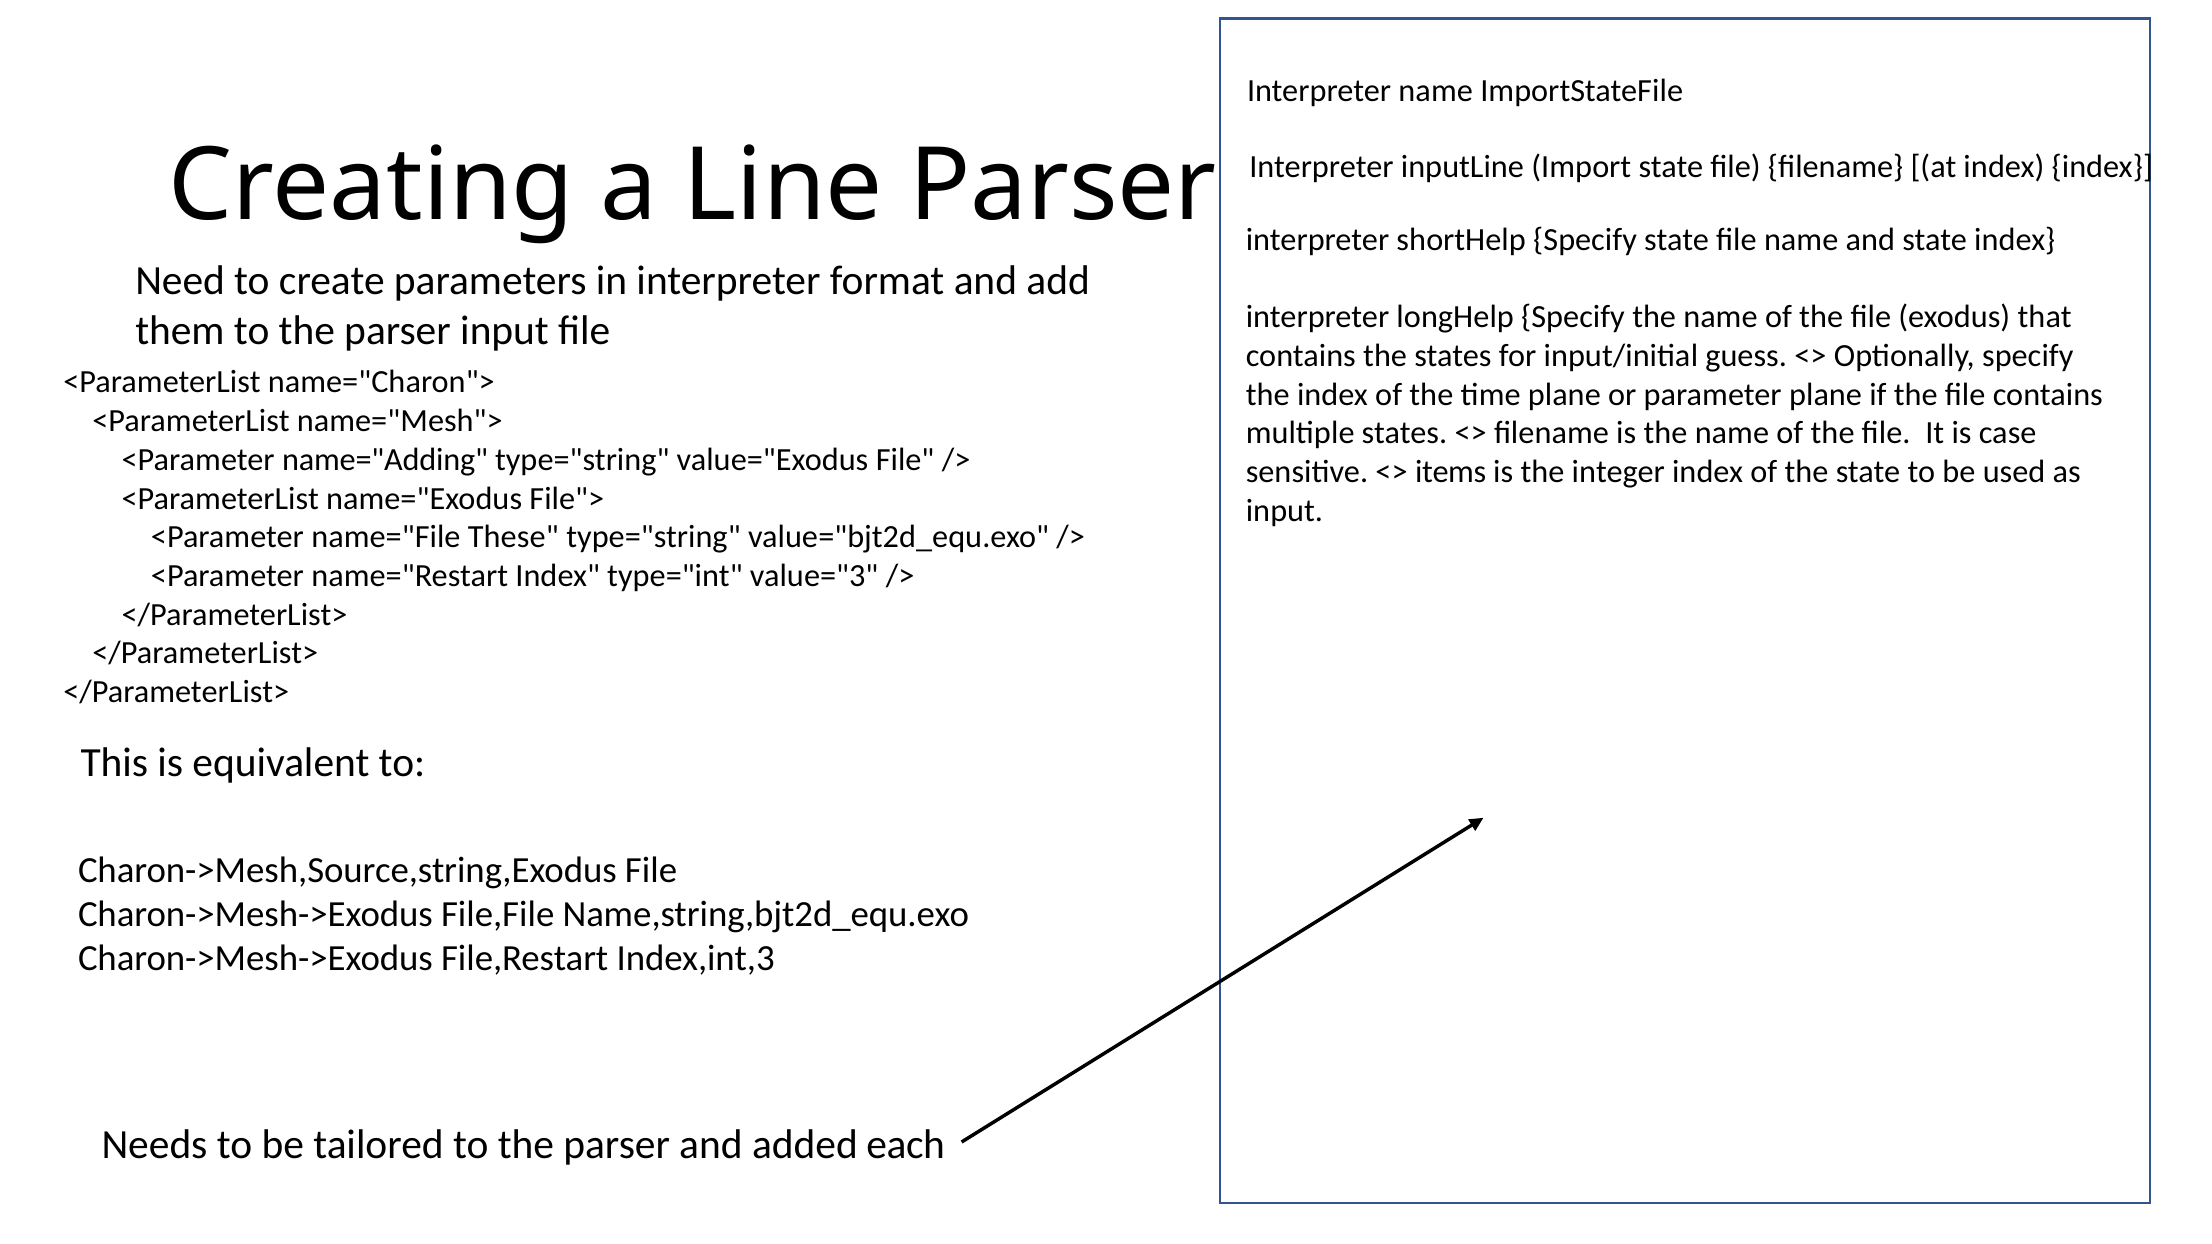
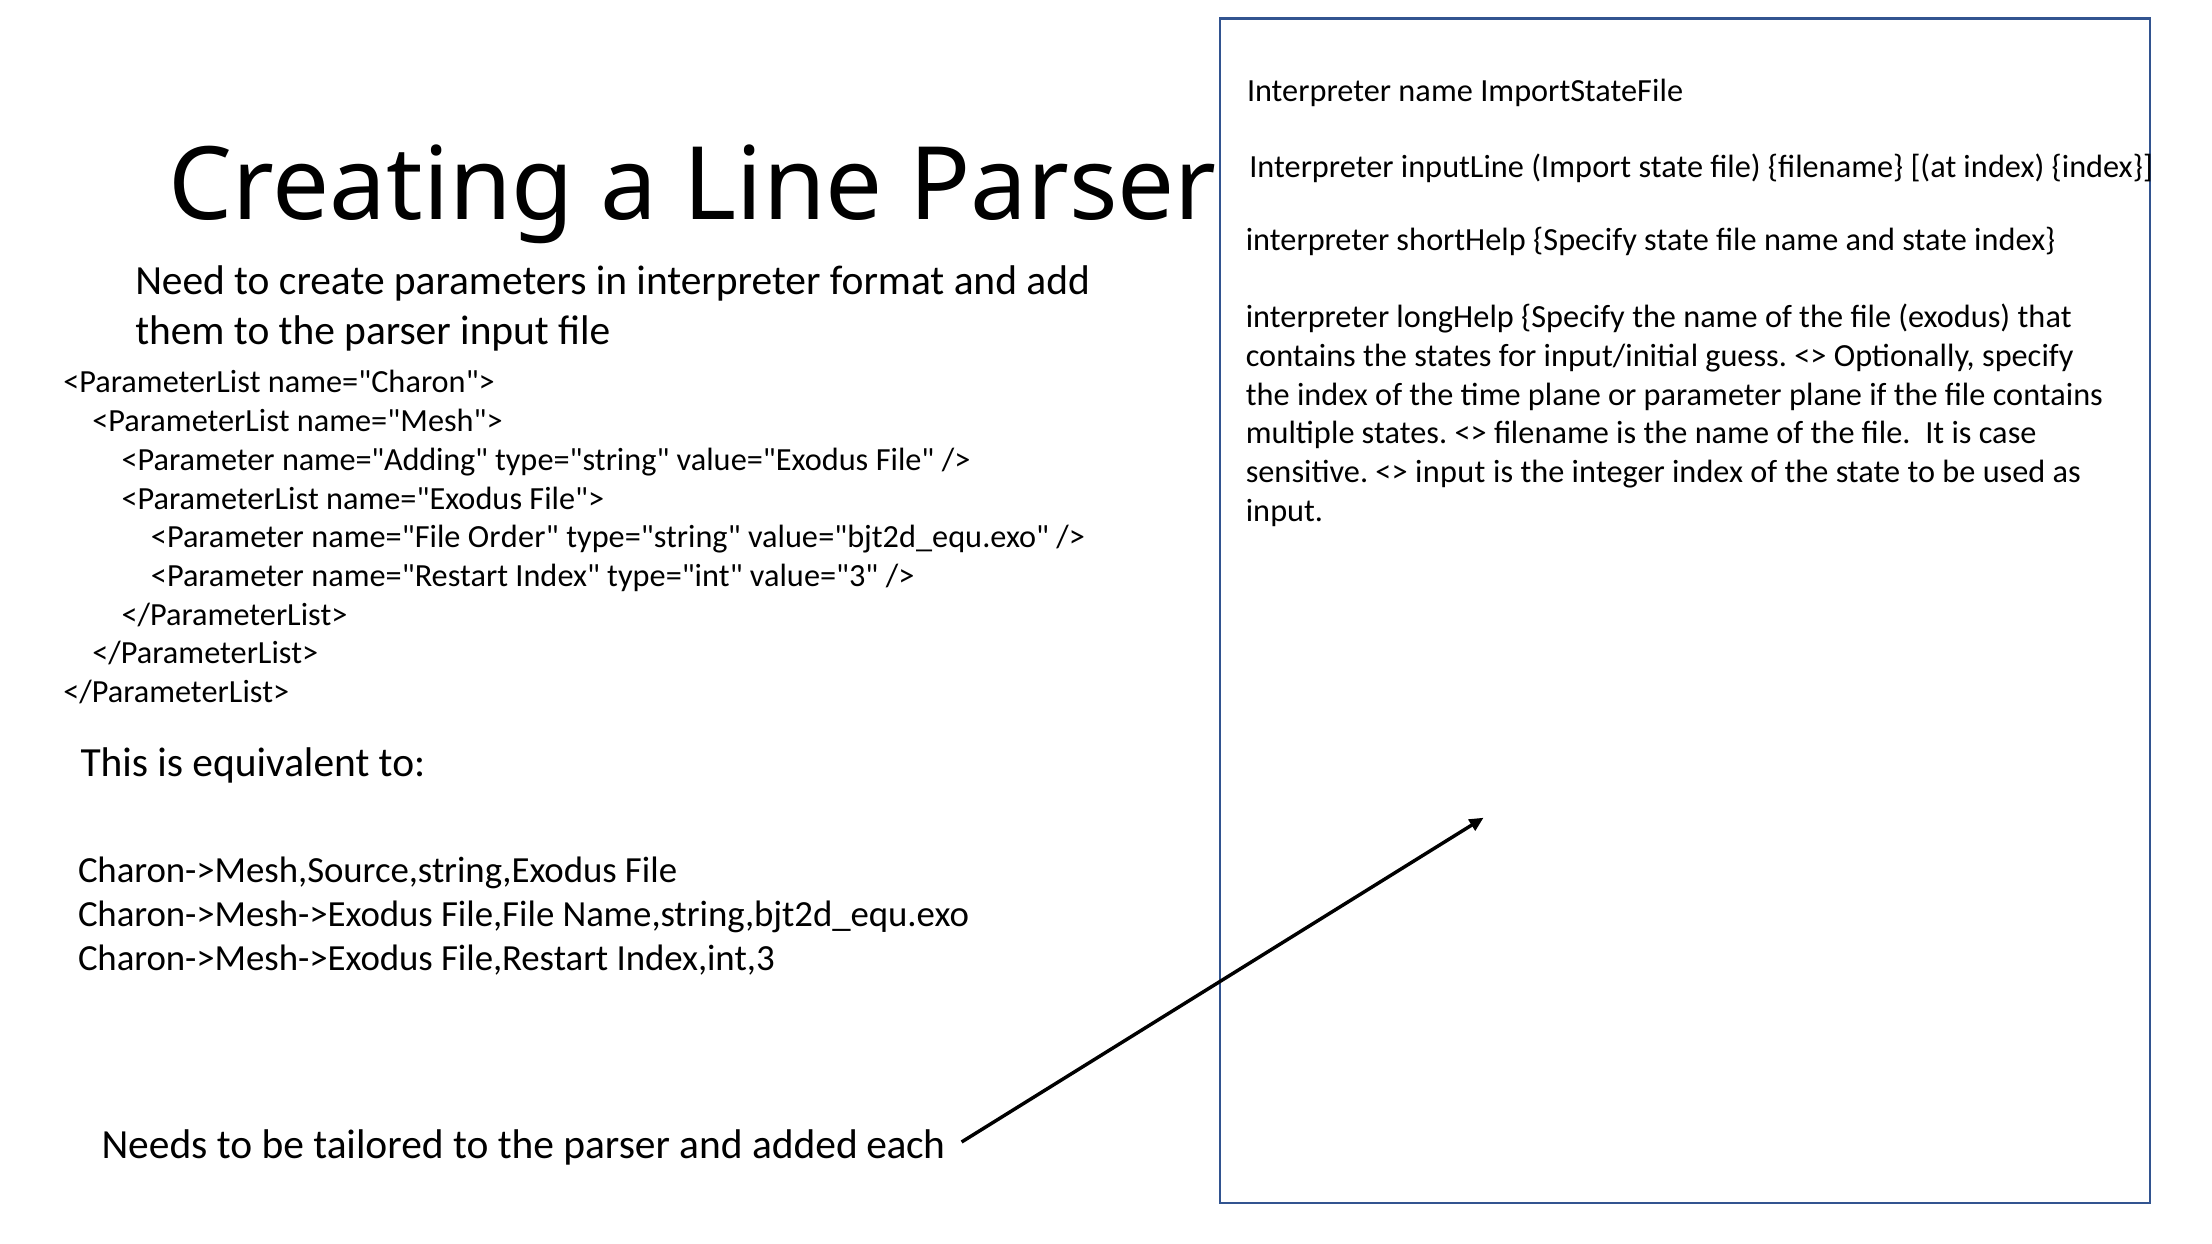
items at (1451, 472): items -> input
These: These -> Order
